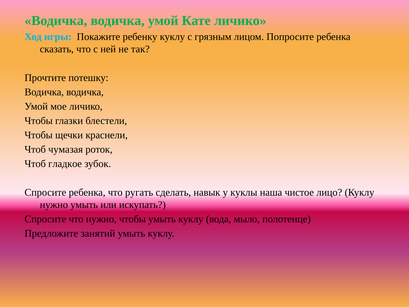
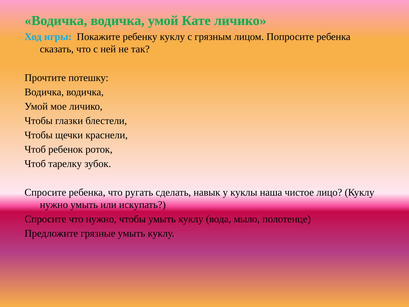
чумазая: чумазая -> ребенок
гладкое: гладкое -> тарелку
занятий: занятий -> грязные
